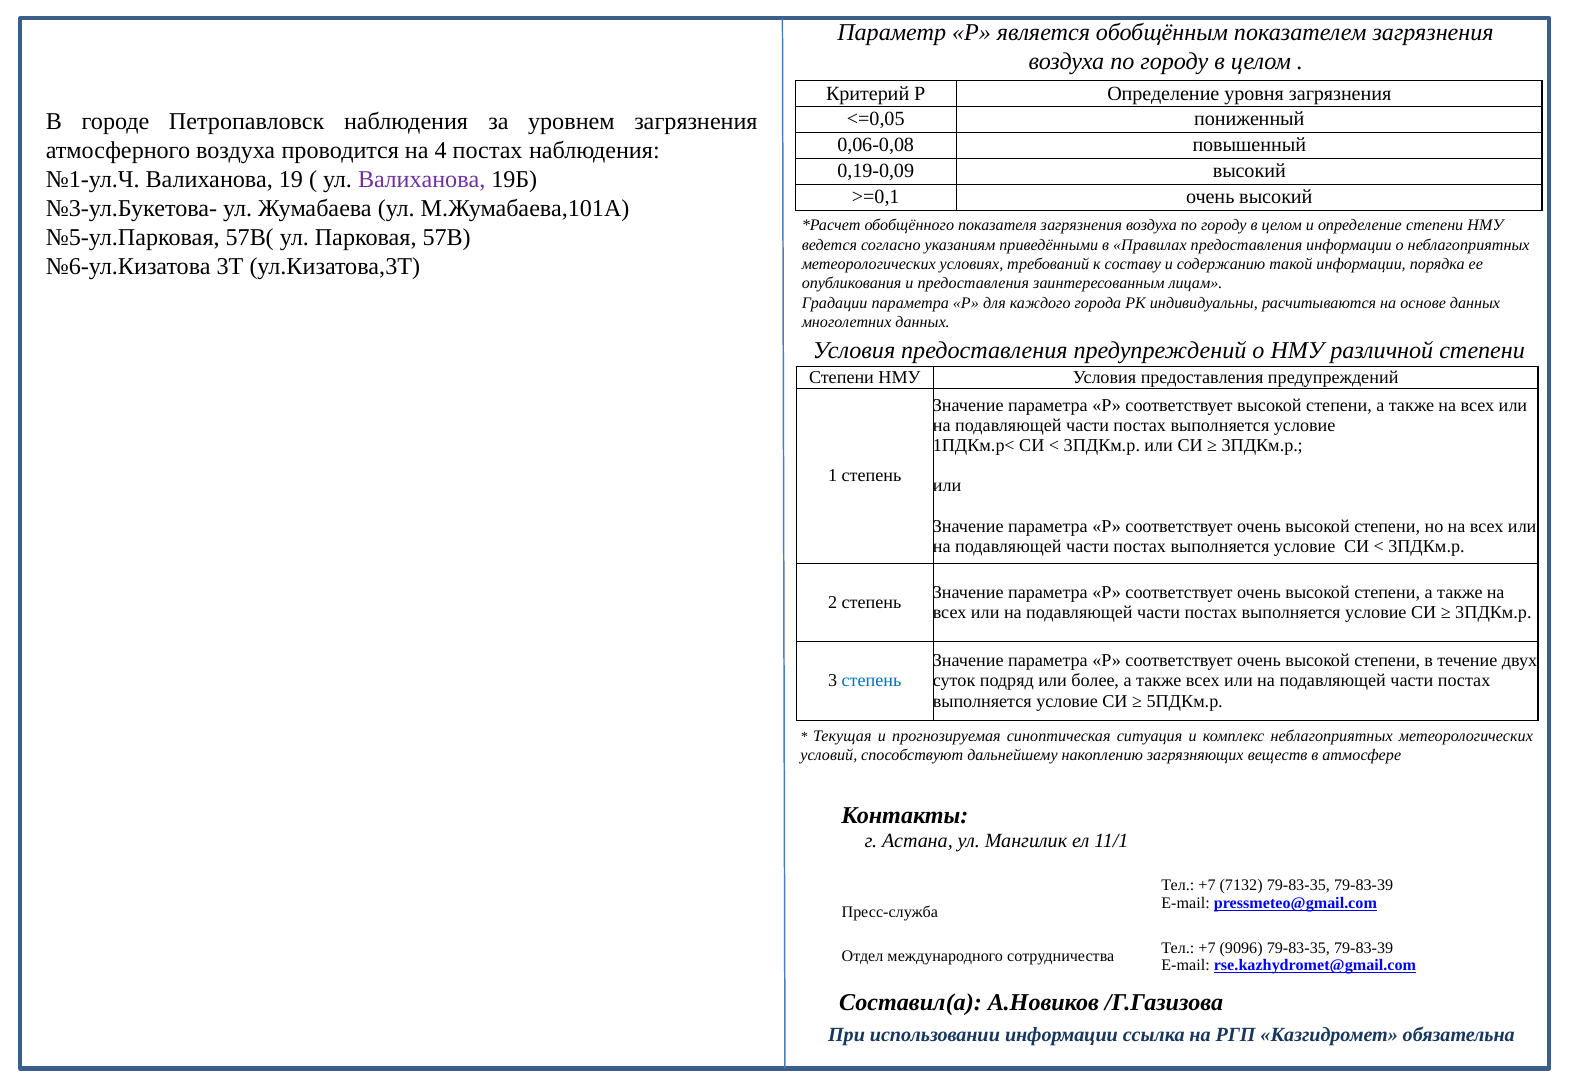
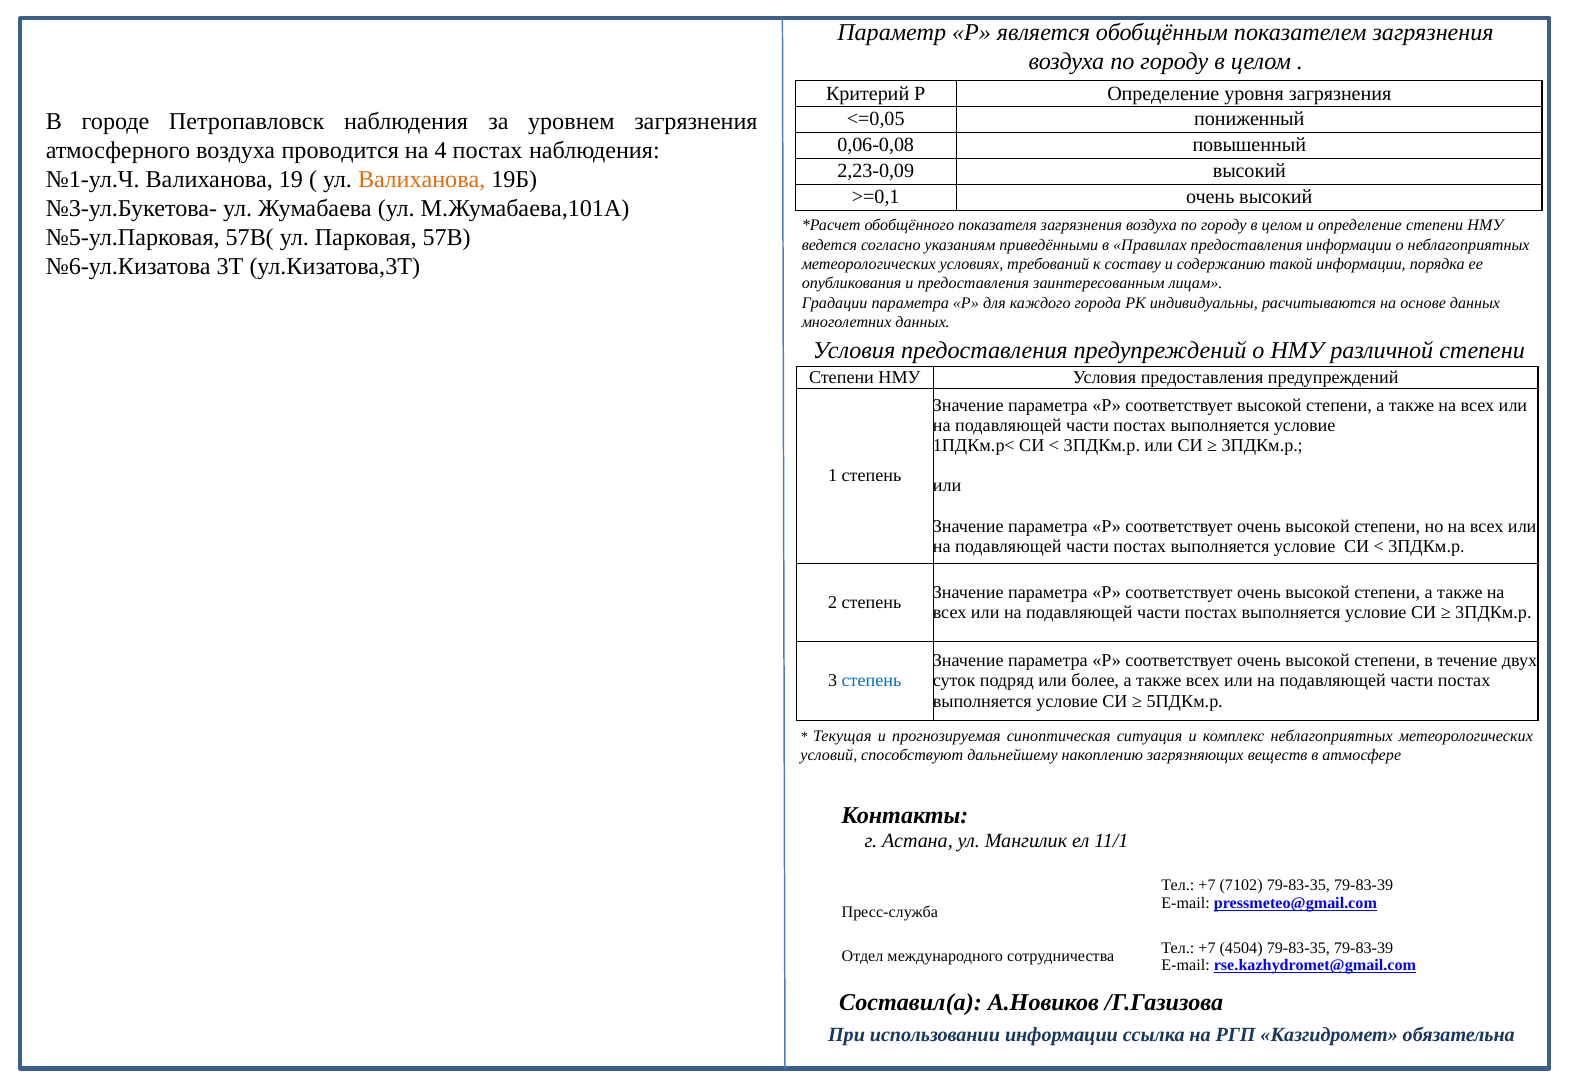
0,19-0,09: 0,19-0,09 -> 2,23-0,09
Валиханова at (422, 180) colour: purple -> orange
7132: 7132 -> 7102
9096: 9096 -> 4504
